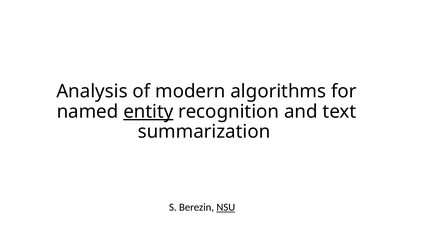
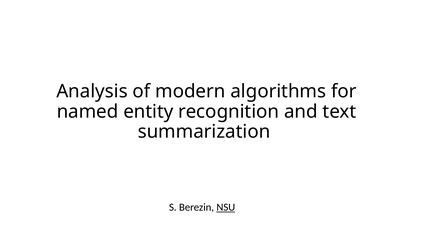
entity underline: present -> none
